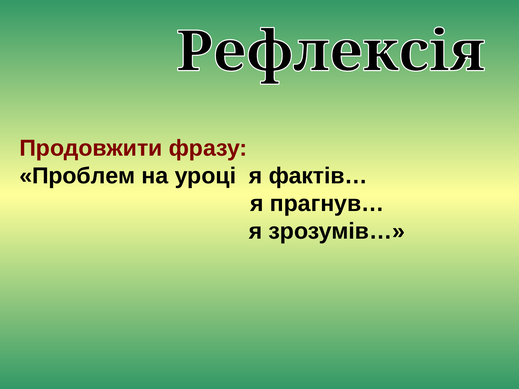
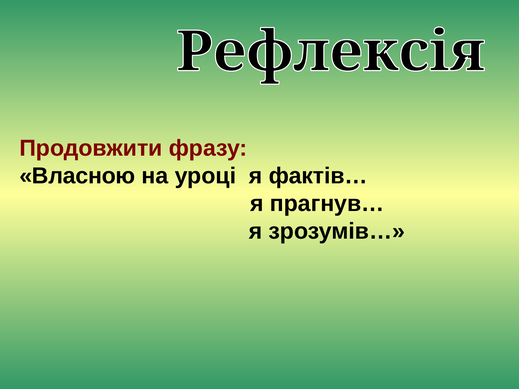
Проблем: Проблем -> Власною
